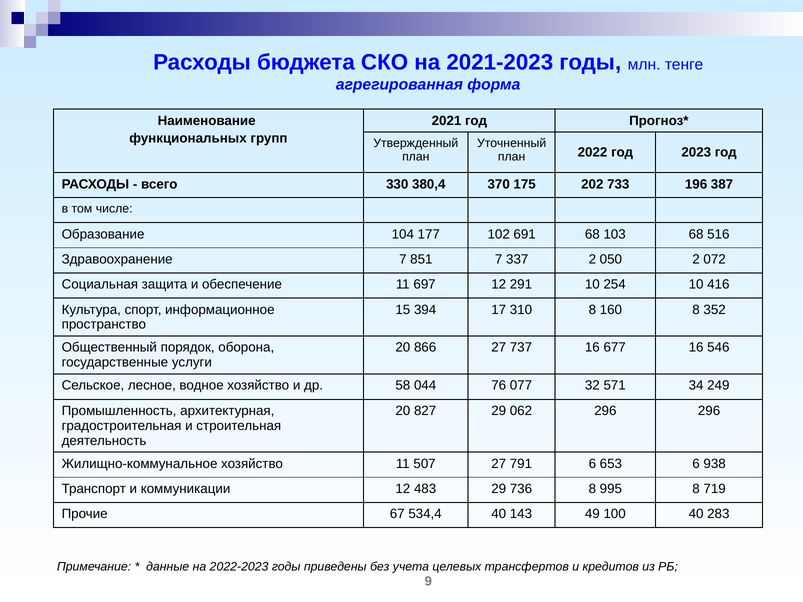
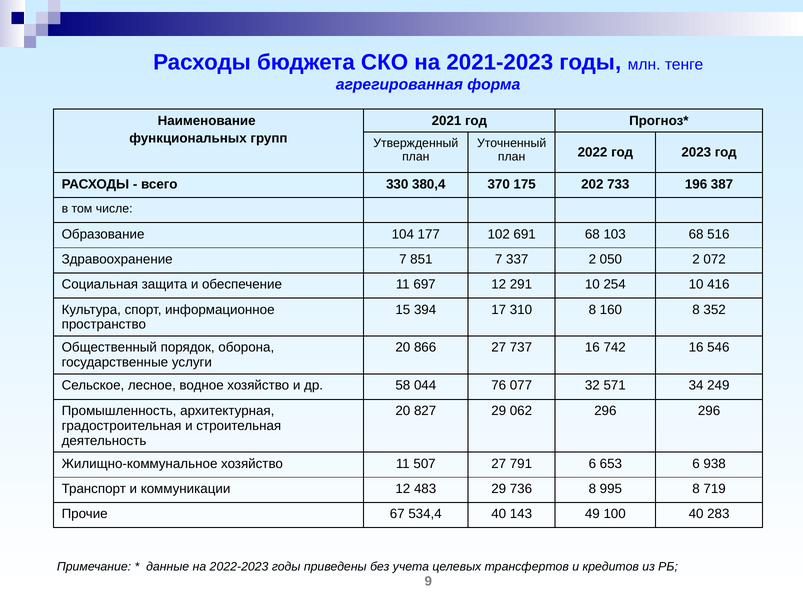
677: 677 -> 742
